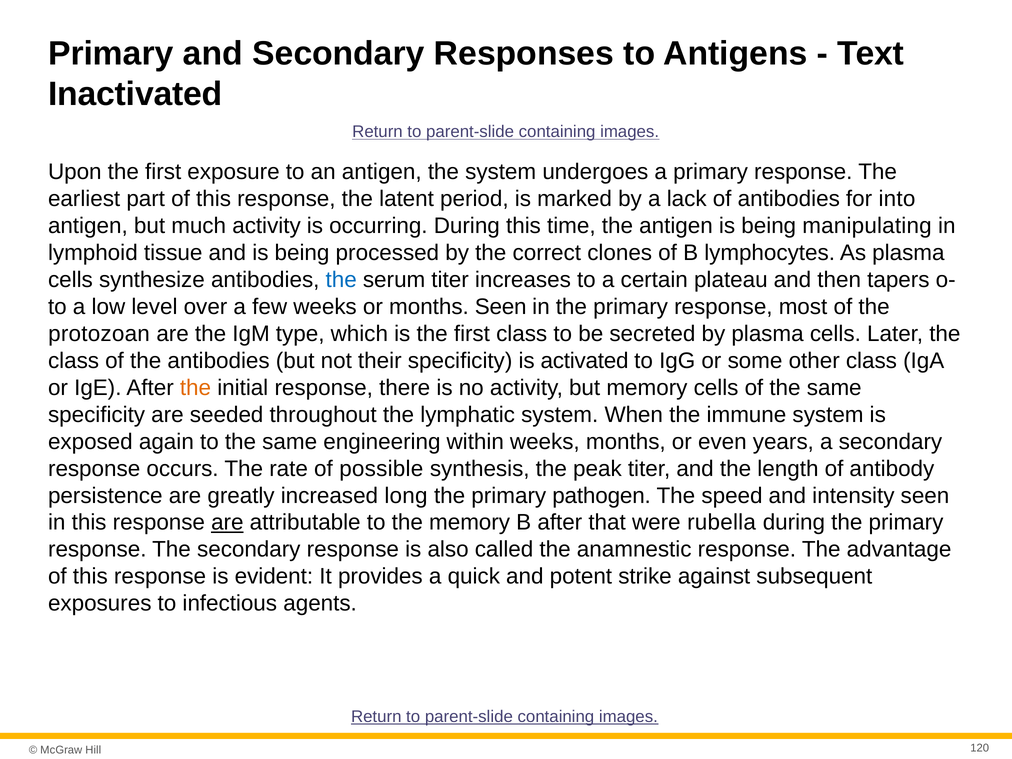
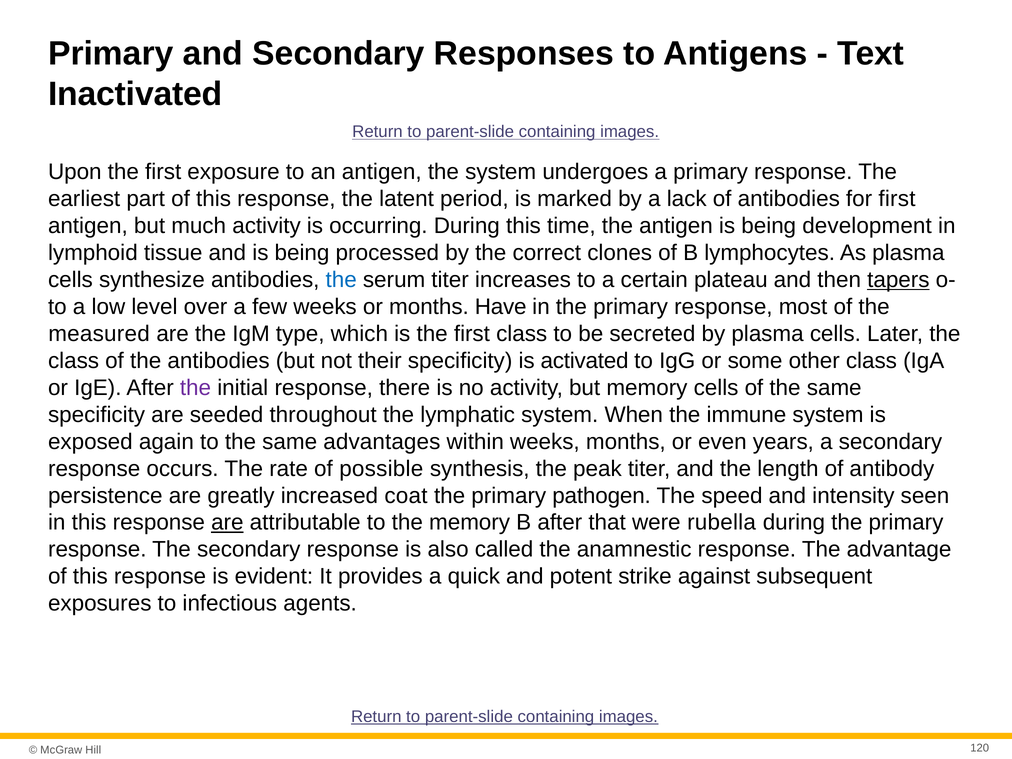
for into: into -> first
manipulating: manipulating -> development
tapers underline: none -> present
months Seen: Seen -> Have
protozoan: protozoan -> measured
the at (196, 388) colour: orange -> purple
engineering: engineering -> advantages
long: long -> coat
